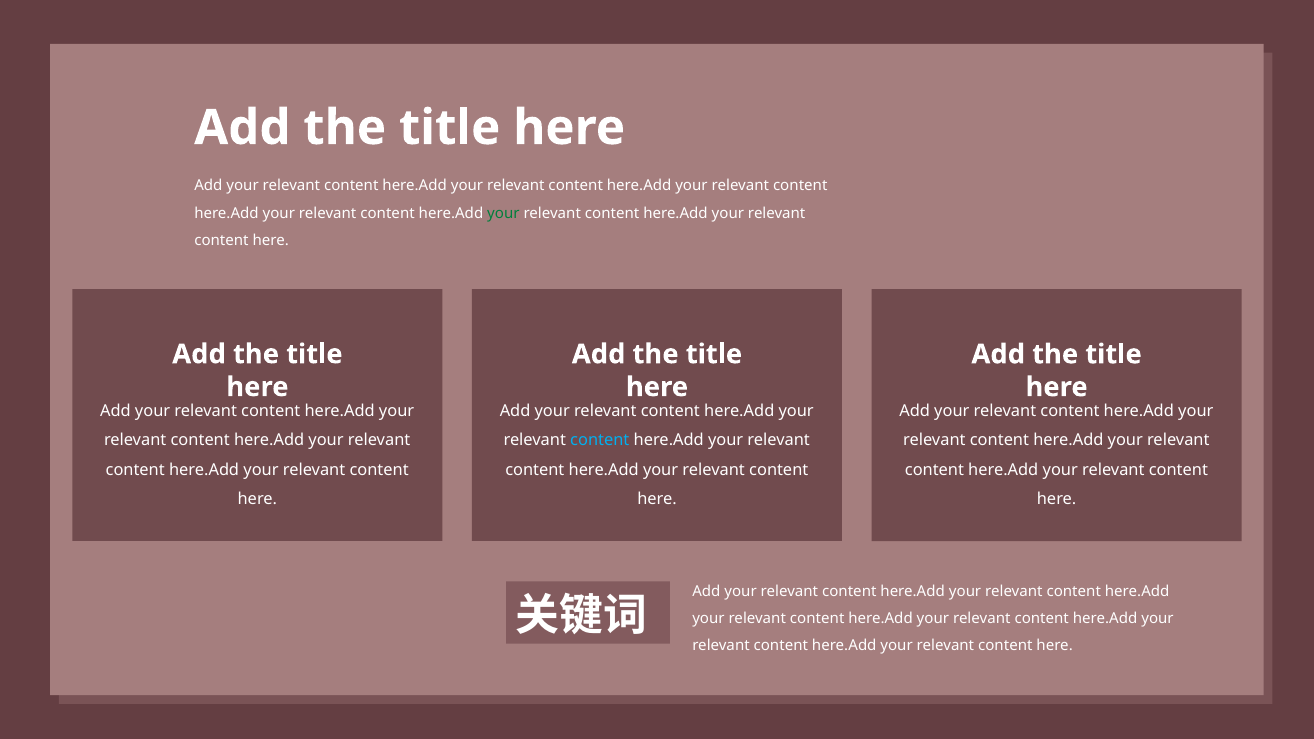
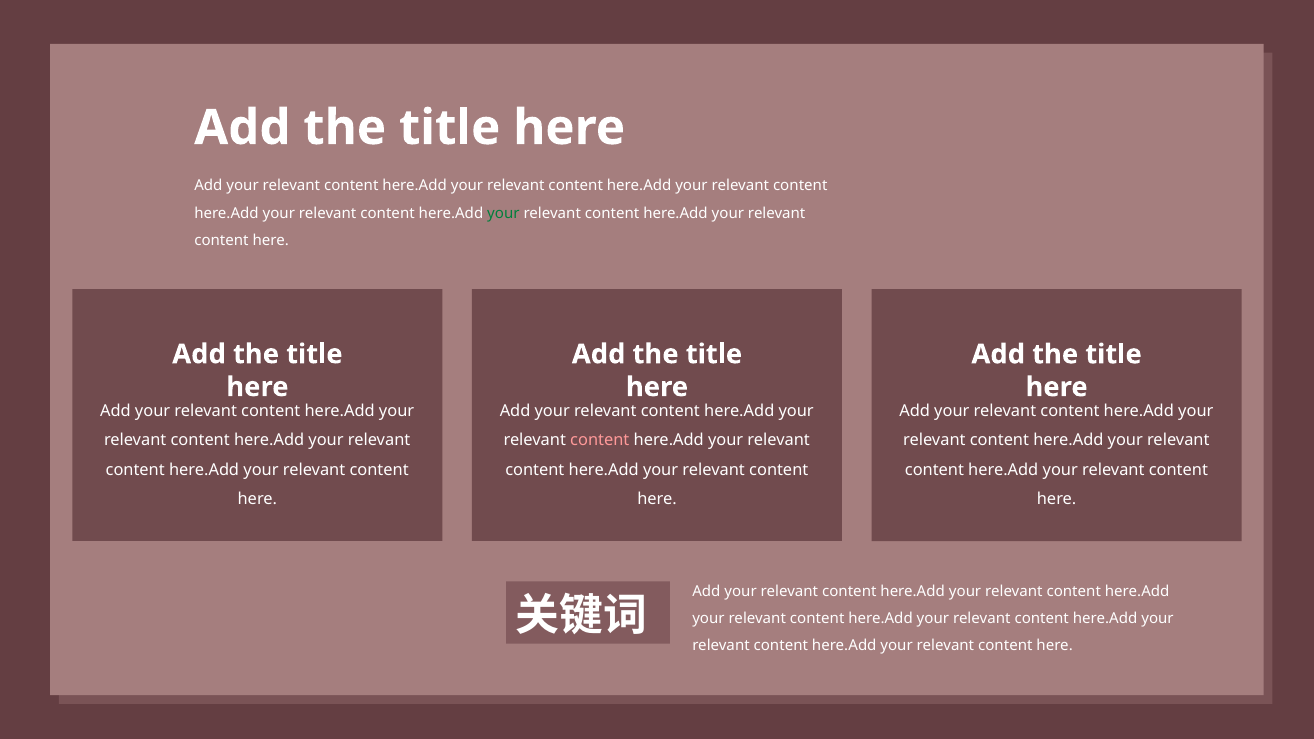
content at (600, 440) colour: light blue -> pink
